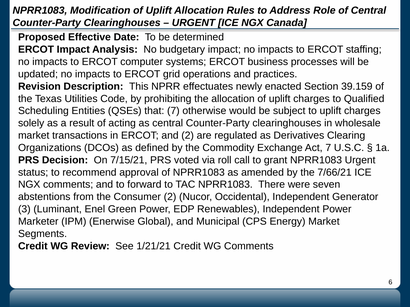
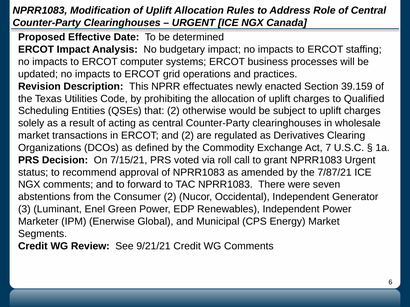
that 7: 7 -> 2
7/66/21: 7/66/21 -> 7/87/21
1/21/21: 1/21/21 -> 9/21/21
